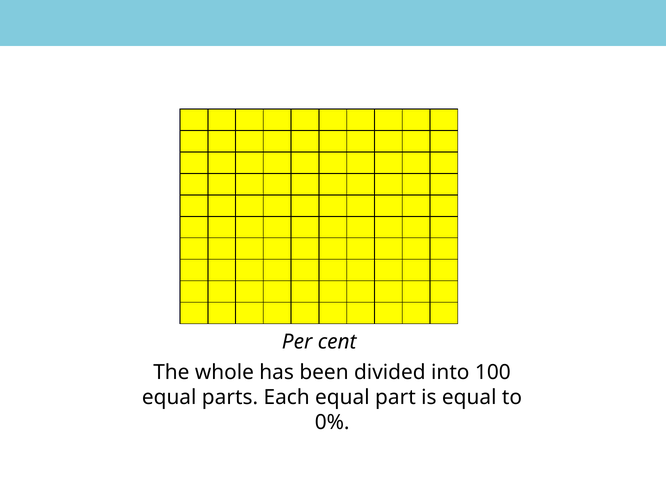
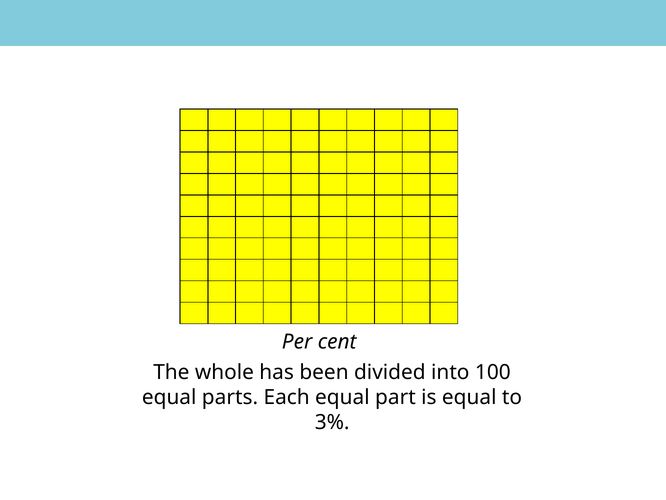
0%: 0% -> 3%
